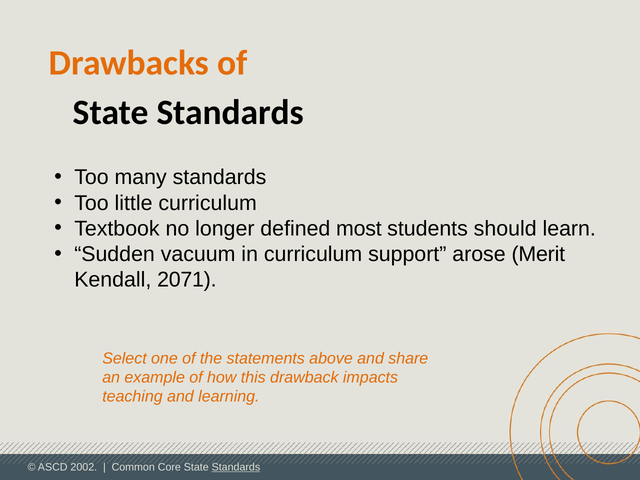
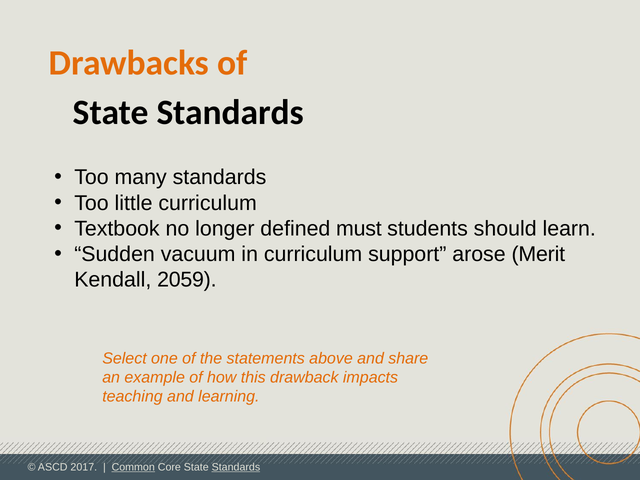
most: most -> must
2071: 2071 -> 2059
2002: 2002 -> 2017
Common underline: none -> present
